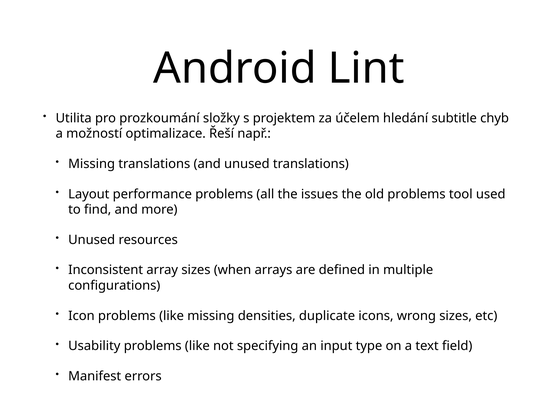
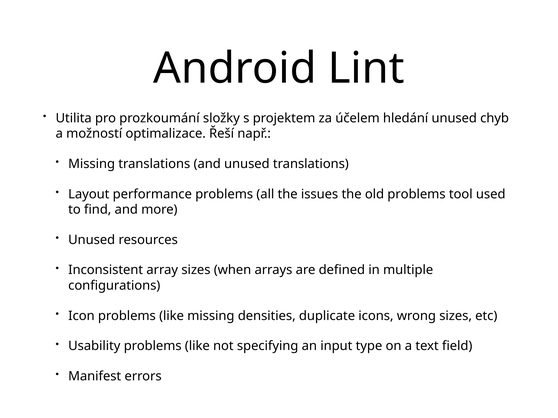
hledání subtitle: subtitle -> unused
